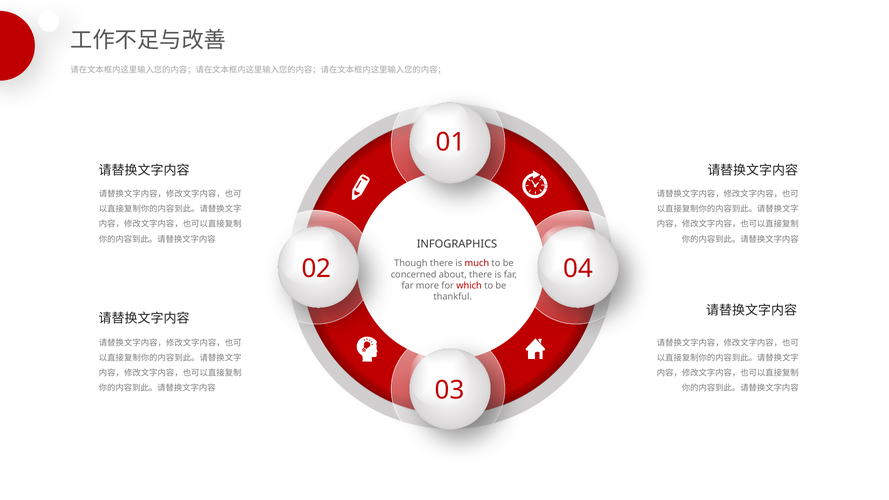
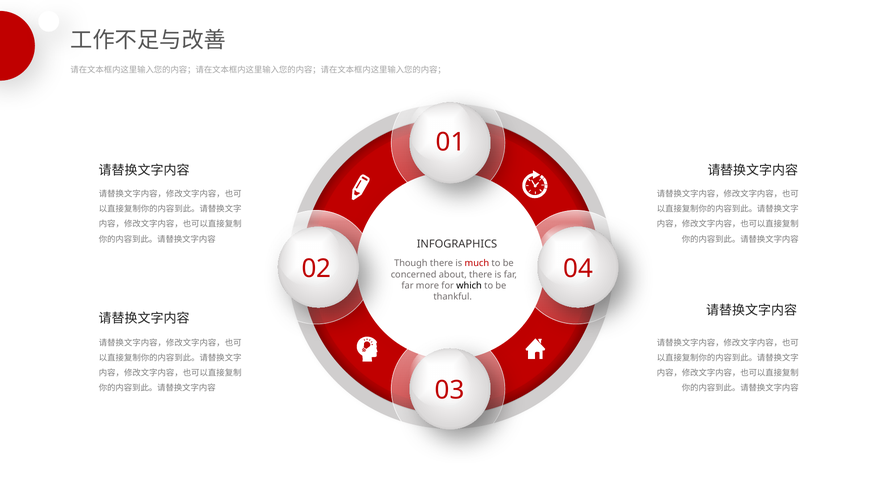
which colour: red -> black
